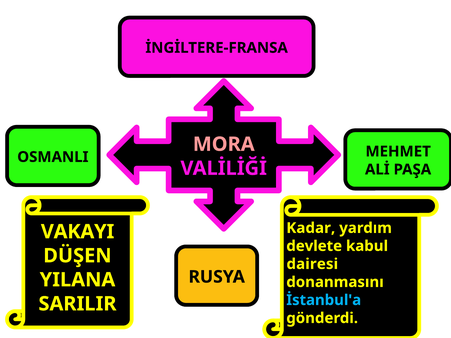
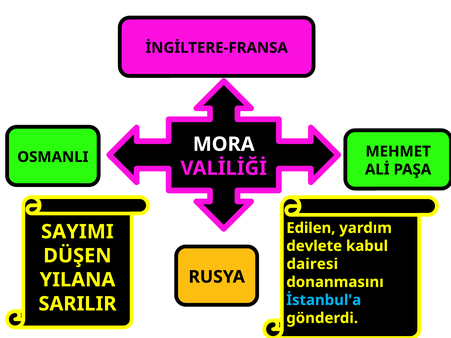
MORA colour: pink -> white
Kadar: Kadar -> Edilen
VAKAYI: VAKAYI -> SAYIMI
